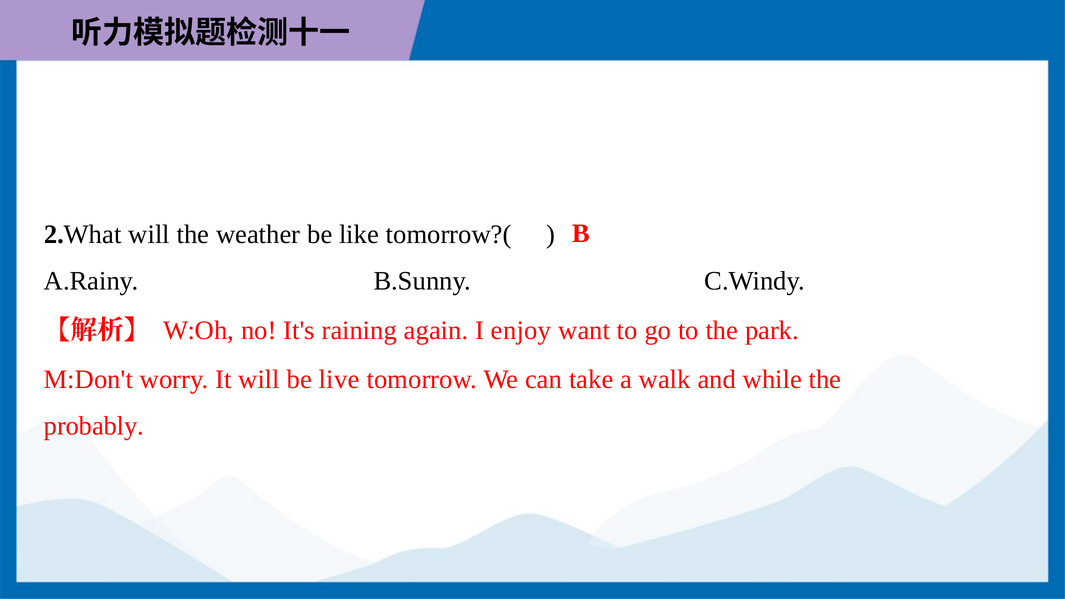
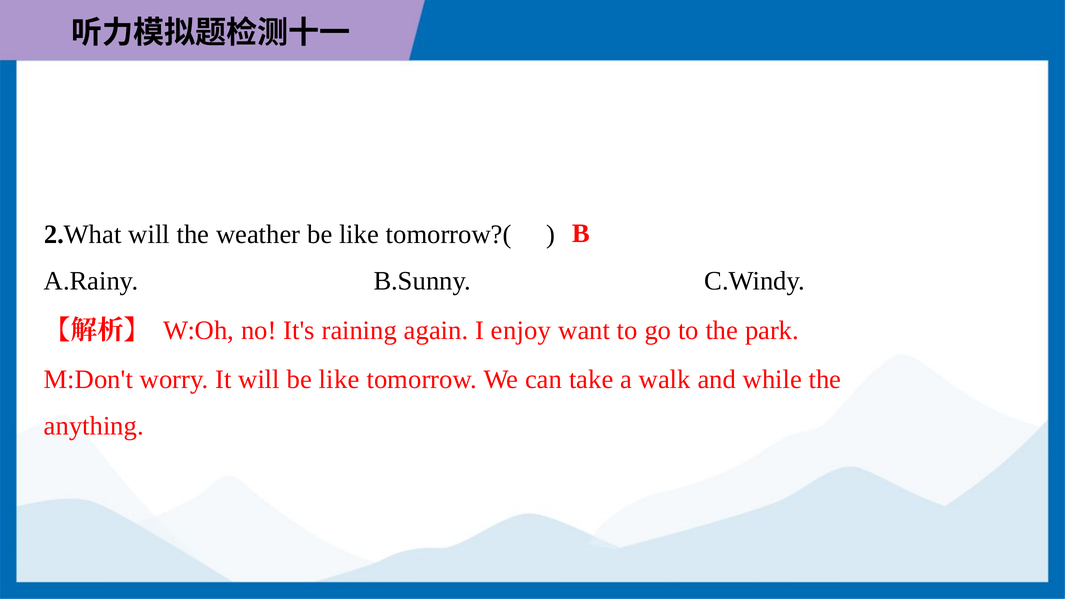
will be live: live -> like
probably: probably -> anything
